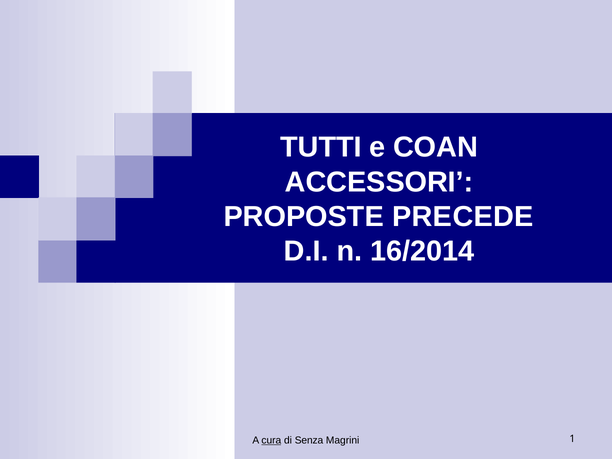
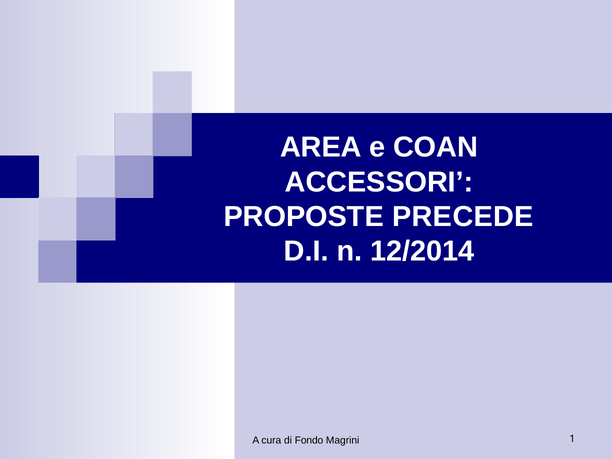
TUTTI: TUTTI -> AREA
16/2014: 16/2014 -> 12/2014
cura underline: present -> none
Senza: Senza -> Fondo
